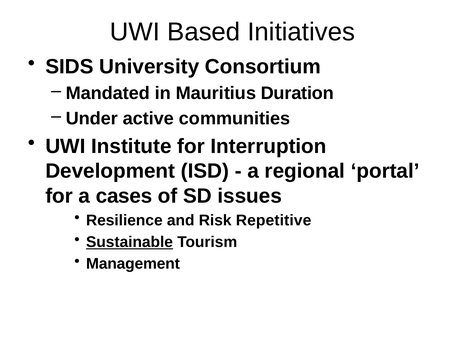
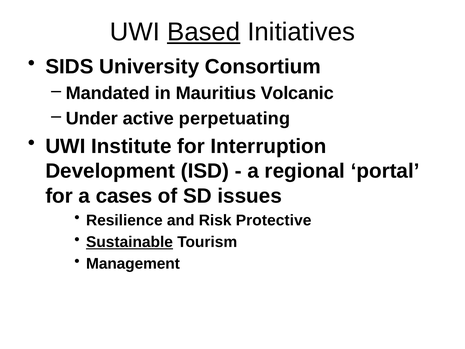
Based underline: none -> present
Duration: Duration -> Volcanic
communities: communities -> perpetuating
Repetitive: Repetitive -> Protective
